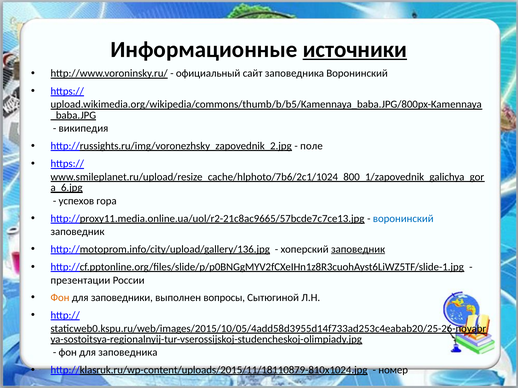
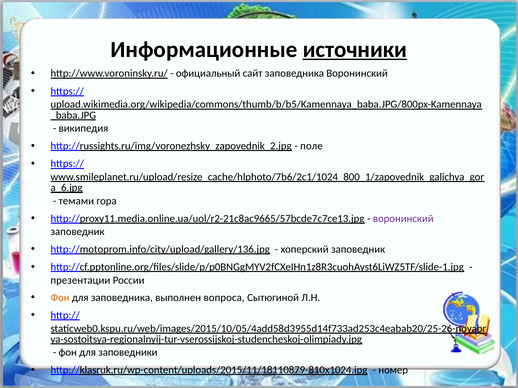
успехов: успехов -> темами
воронинский at (403, 219) colour: blue -> purple
заповедник at (358, 250) underline: present -> none
для заповедники: заповедники -> заповедника
вопросы: вопросы -> вопроса
для заповедника: заповедника -> заповедники
